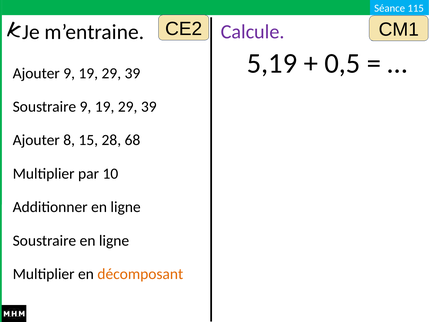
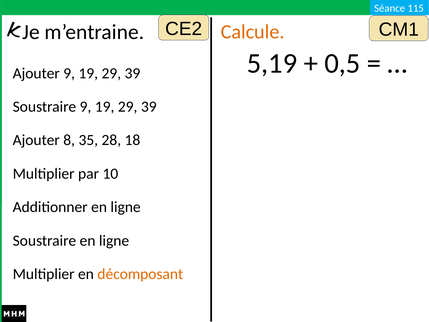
Calcule colour: purple -> orange
15: 15 -> 35
68: 68 -> 18
